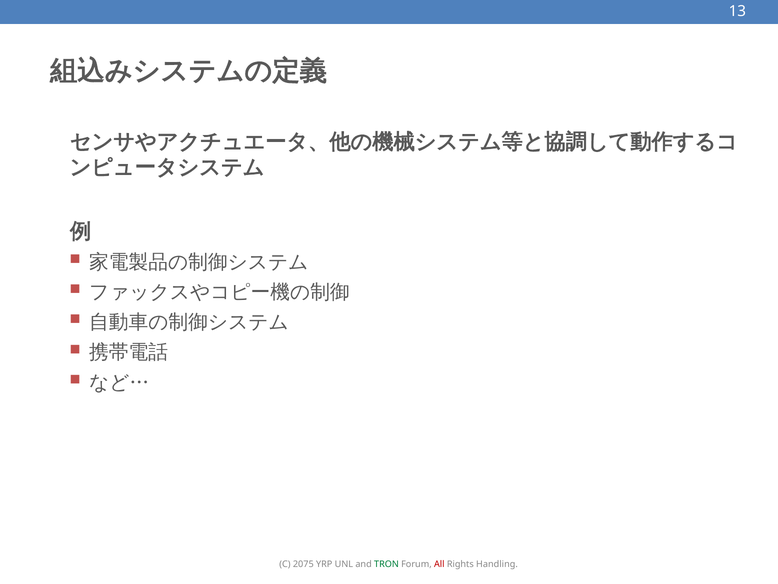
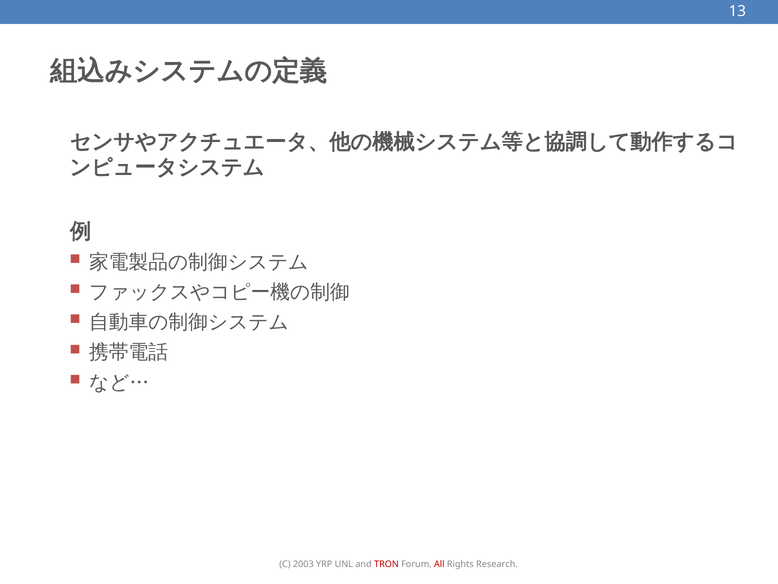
2075: 2075 -> 2003
TRON colour: green -> red
Handling: Handling -> Research
